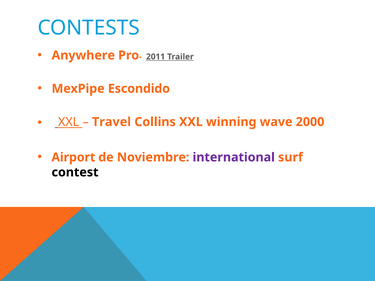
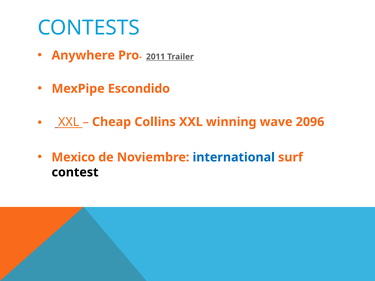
Travel: Travel -> Cheap
2000: 2000 -> 2096
Airport: Airport -> Mexico
international colour: purple -> blue
